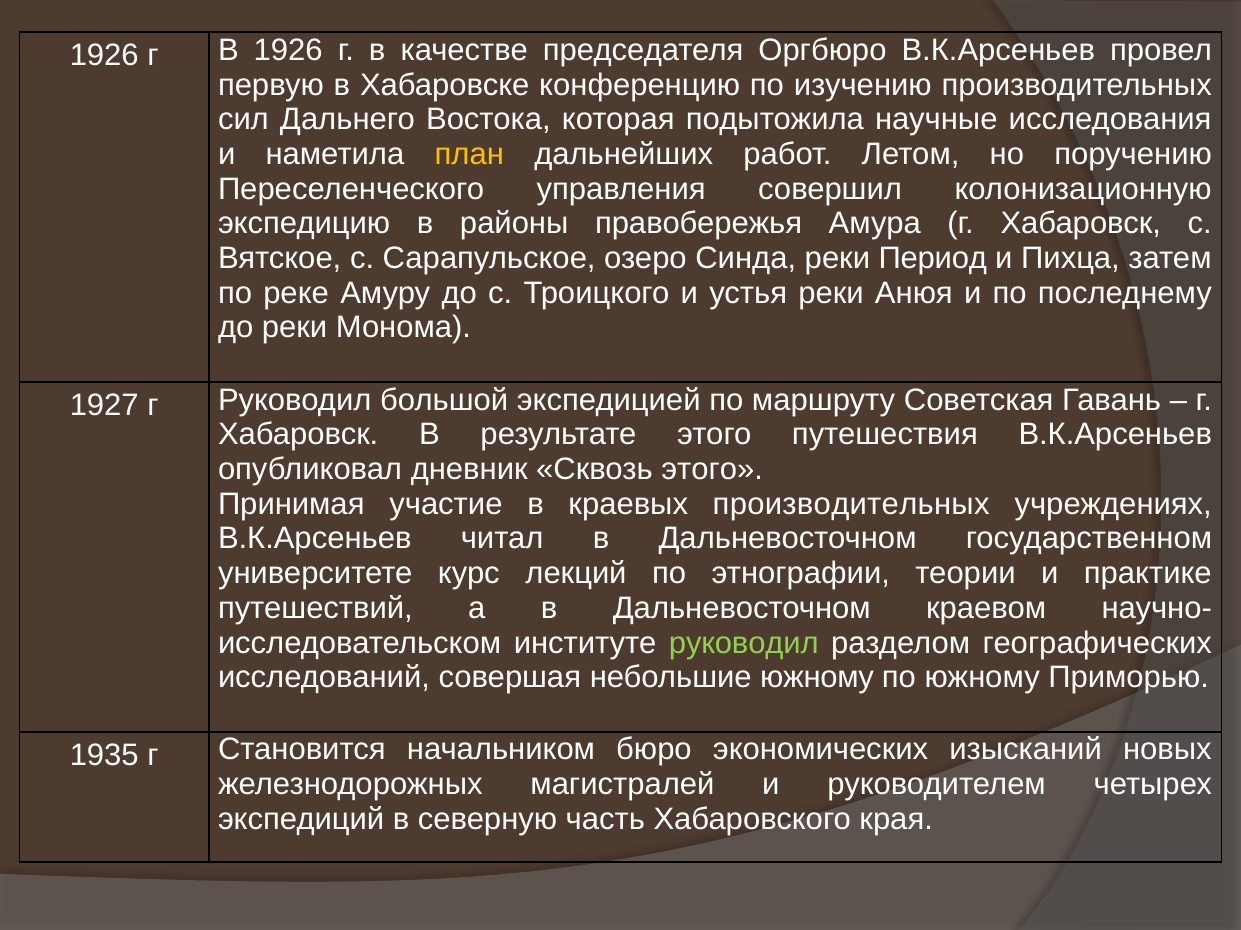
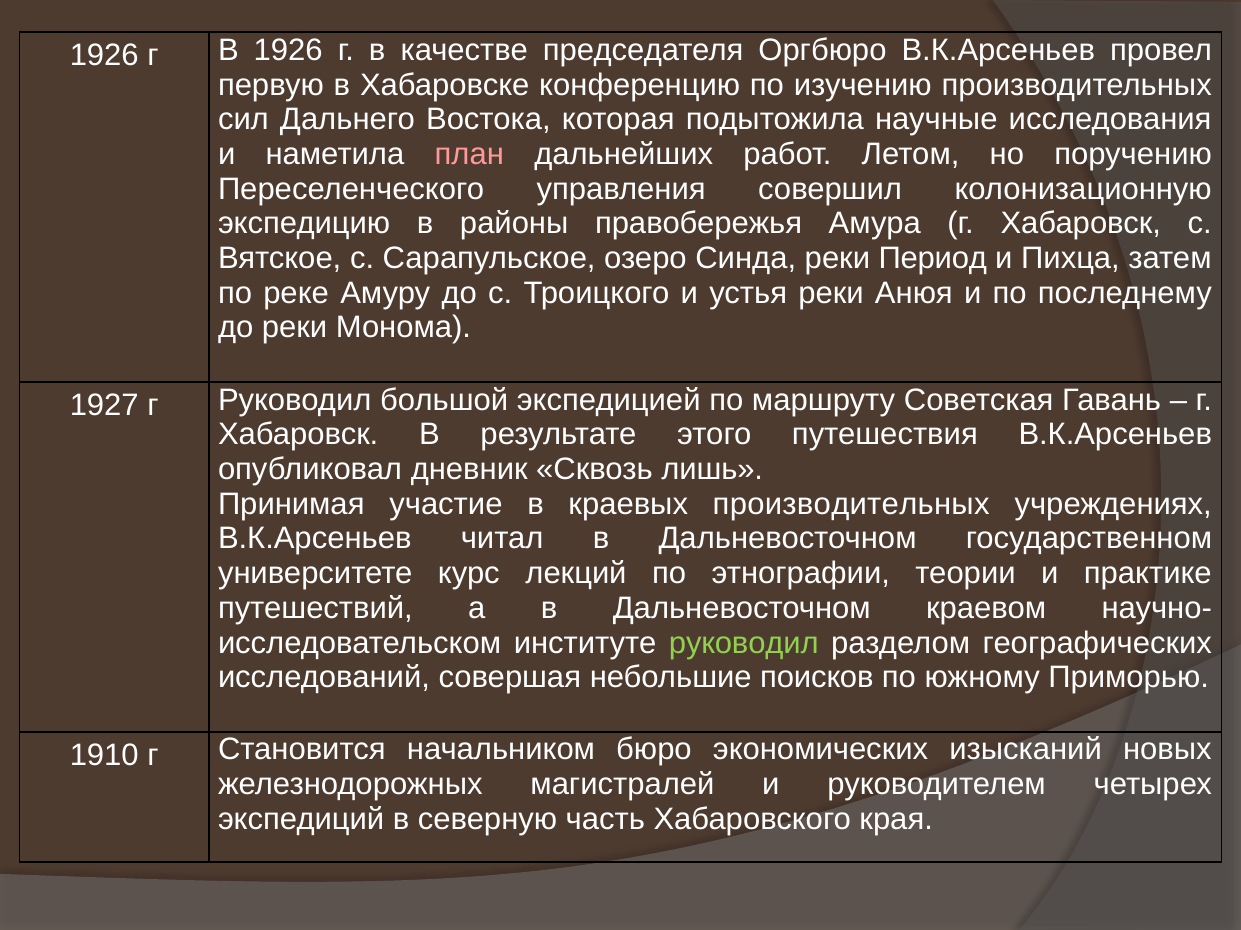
план colour: yellow -> pink
Сквозь этого: этого -> лишь
небольшие южному: южному -> поисков
1935: 1935 -> 1910
